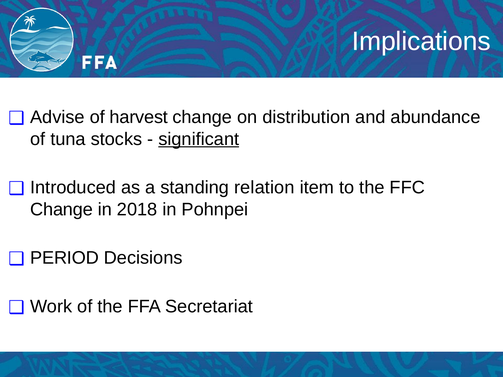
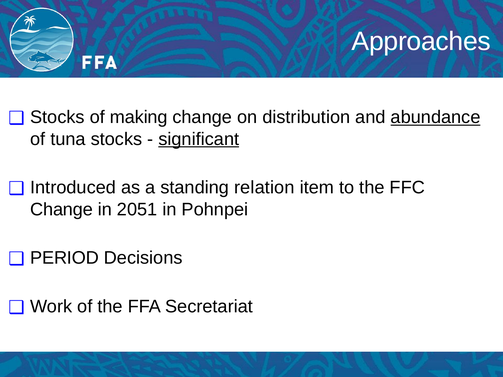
Implications: Implications -> Approaches
Advise at (57, 117): Advise -> Stocks
harvest: harvest -> making
abundance underline: none -> present
2018: 2018 -> 2051
